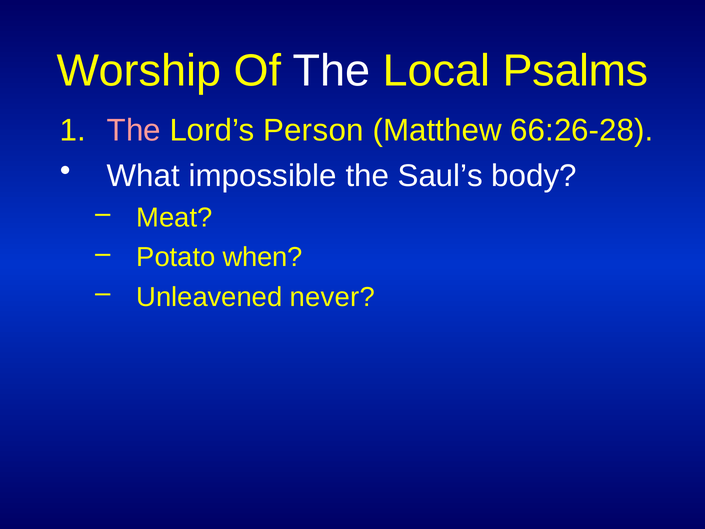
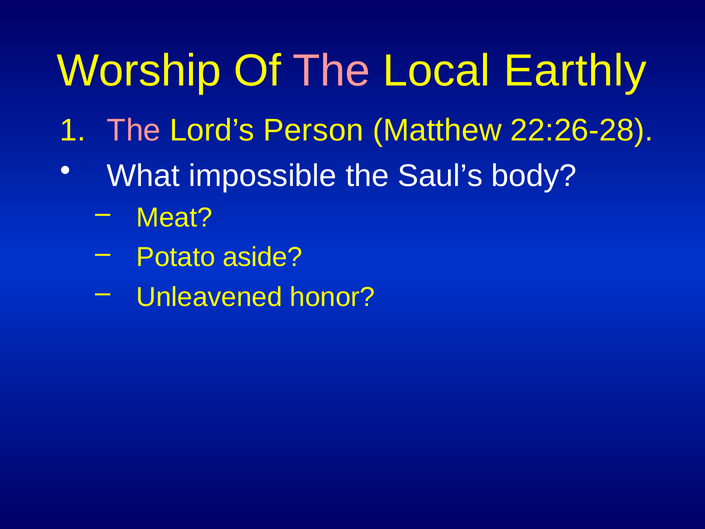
The at (332, 71) colour: white -> pink
Psalms: Psalms -> Earthly
66:26-28: 66:26-28 -> 22:26-28
when: when -> aside
never: never -> honor
